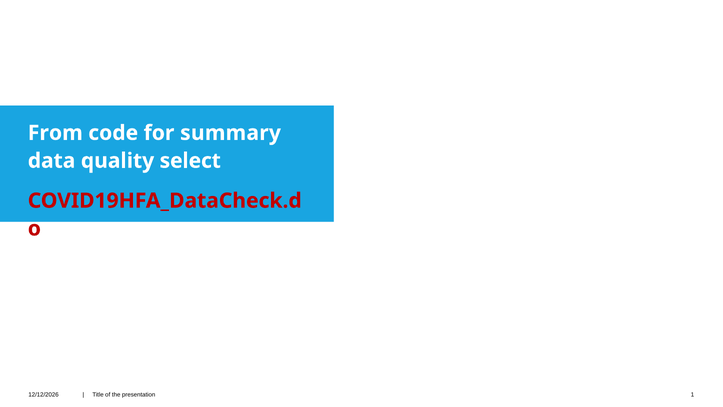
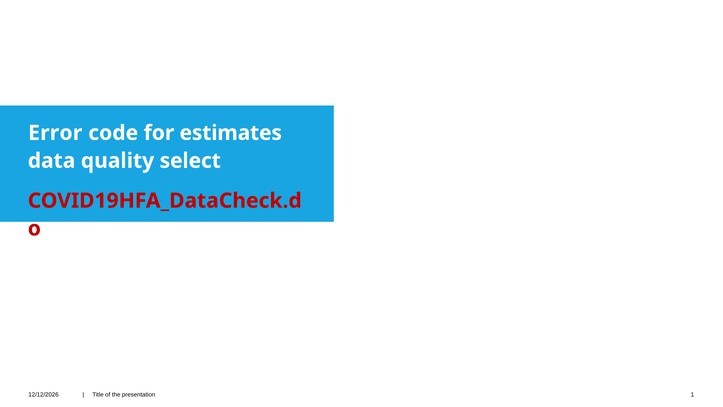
From: From -> Error
summary: summary -> estimates
